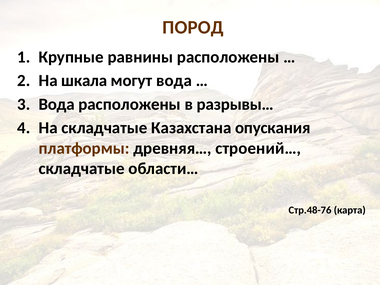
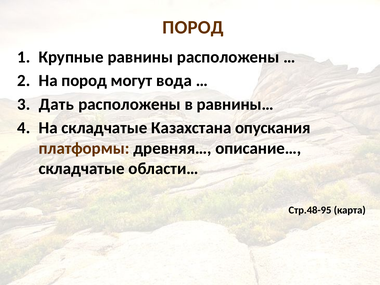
На шкала: шкала -> пород
Вода at (57, 104): Вода -> Дать
разрывы…: разрывы… -> равнины…
строений…: строений… -> описание…
Стр.48-76: Стр.48-76 -> Стр.48-95
